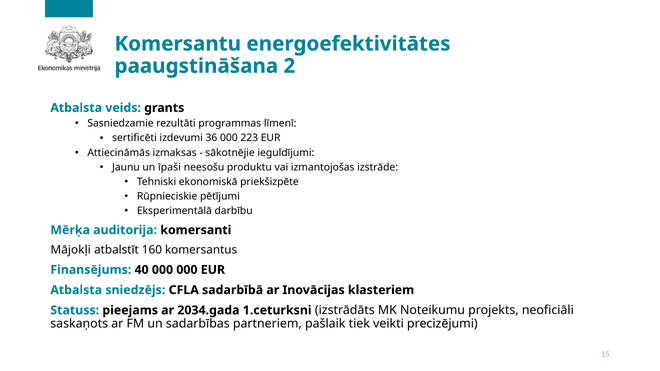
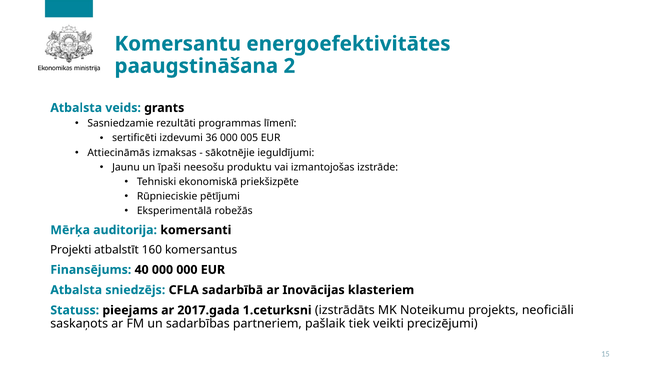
223: 223 -> 005
darbību: darbību -> robežās
Mājokļi: Mājokļi -> Projekti
2034.gada: 2034.gada -> 2017.gada
